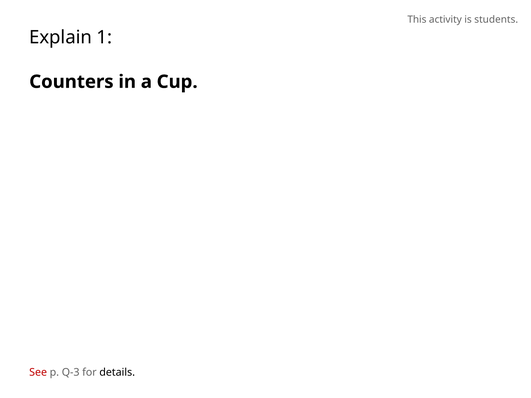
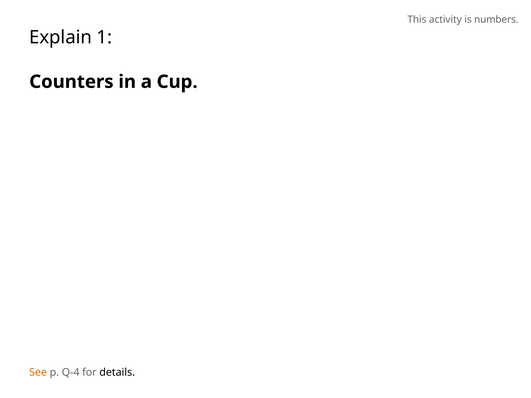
students: students -> numbers
See colour: red -> orange
Q-3: Q-3 -> Q-4
